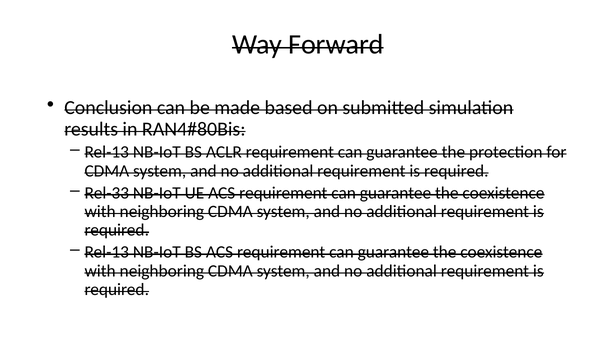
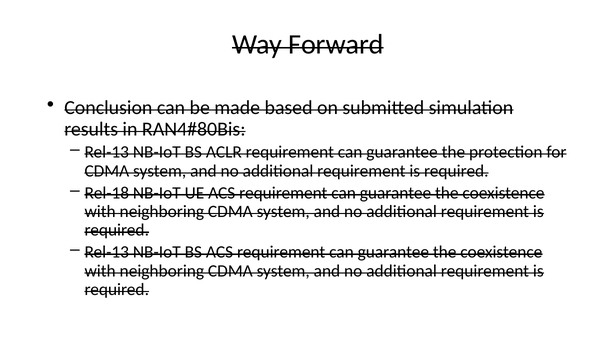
Rel-33: Rel-33 -> Rel-18
